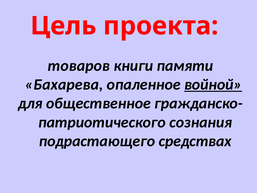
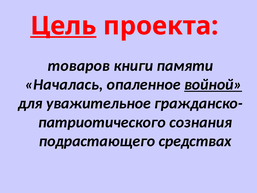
Цель underline: none -> present
Бахарева: Бахарева -> Началась
общественное: общественное -> уважительное
